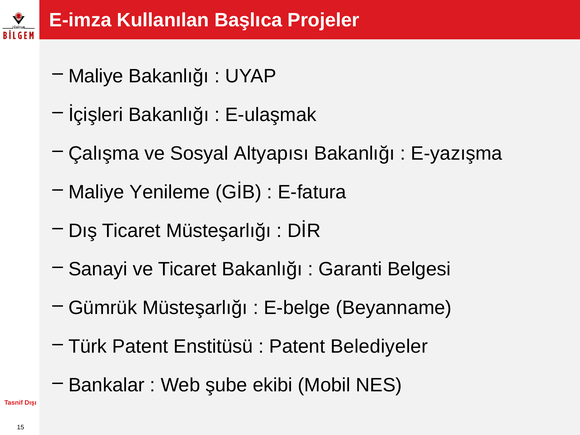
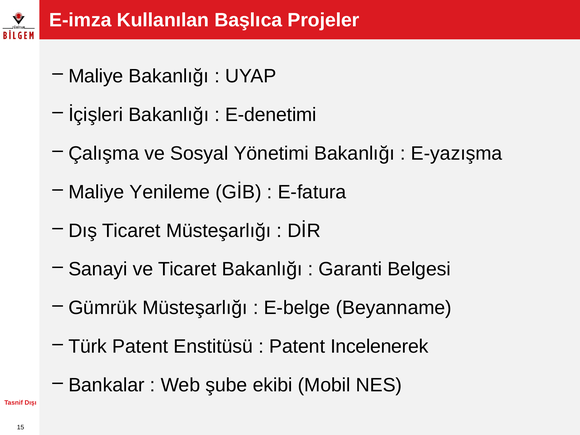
E-ulaşmak: E-ulaşmak -> E-denetimi
Altyapısı: Altyapısı -> Yönetimi
Belediyeler: Belediyeler -> Incelenerek
